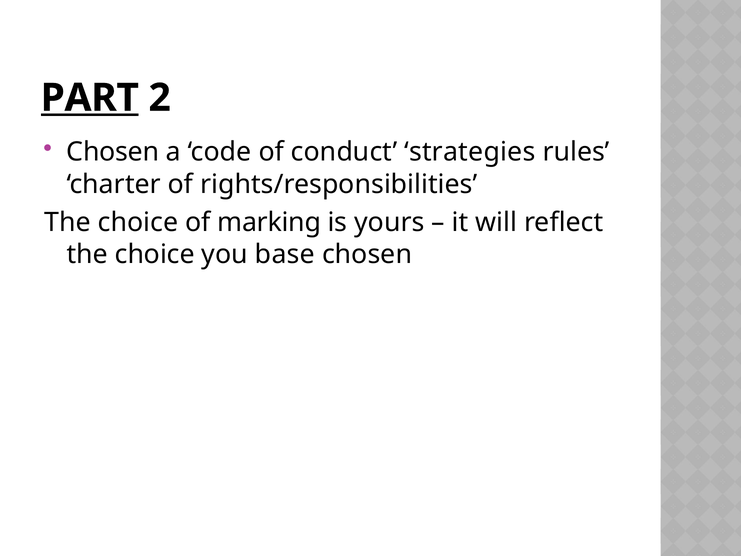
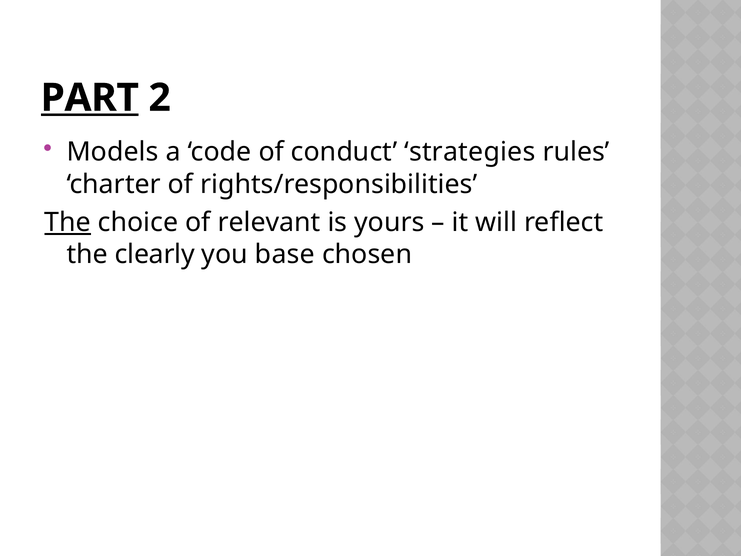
Chosen at (113, 152): Chosen -> Models
The at (68, 222) underline: none -> present
marking: marking -> relevant
choice at (155, 254): choice -> clearly
